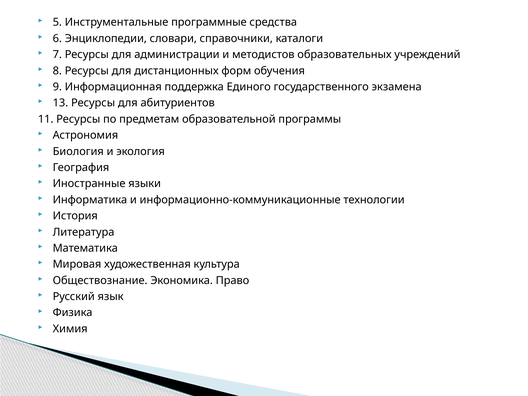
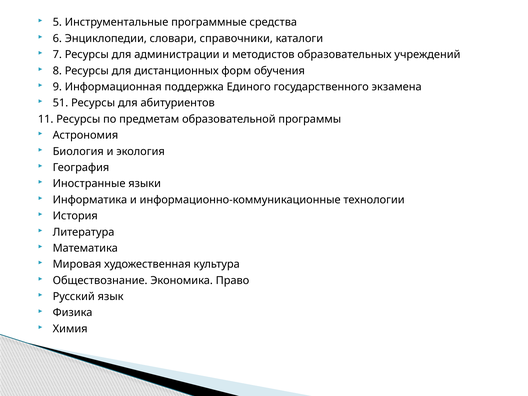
13: 13 -> 51
